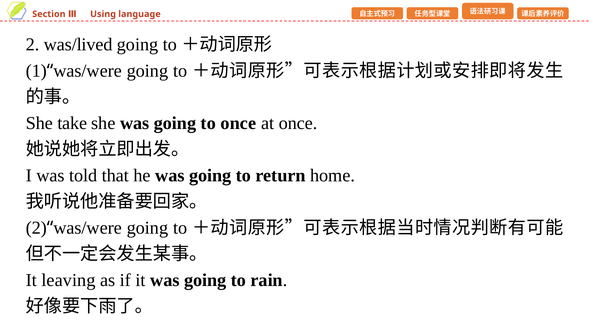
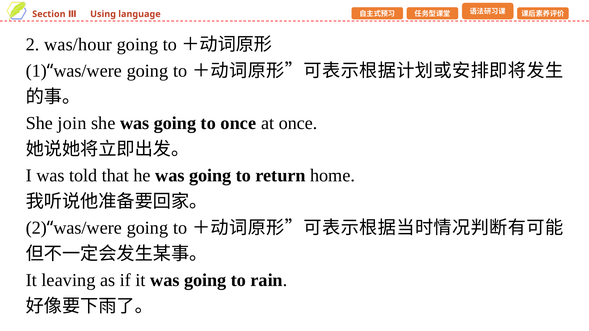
was/lived: was/lived -> was/hour
take: take -> join
